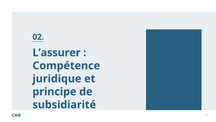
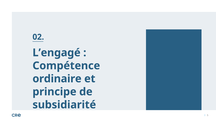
L’assurer: L’assurer -> L’engagé
juridique: juridique -> ordinaire
